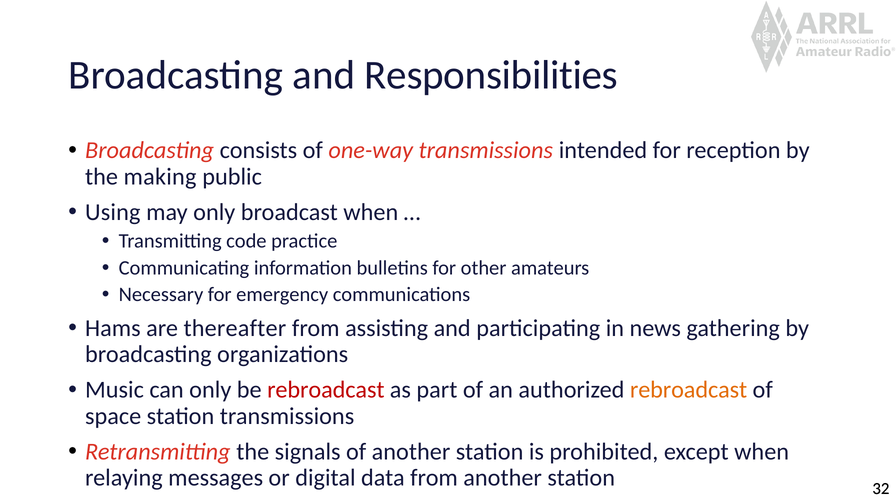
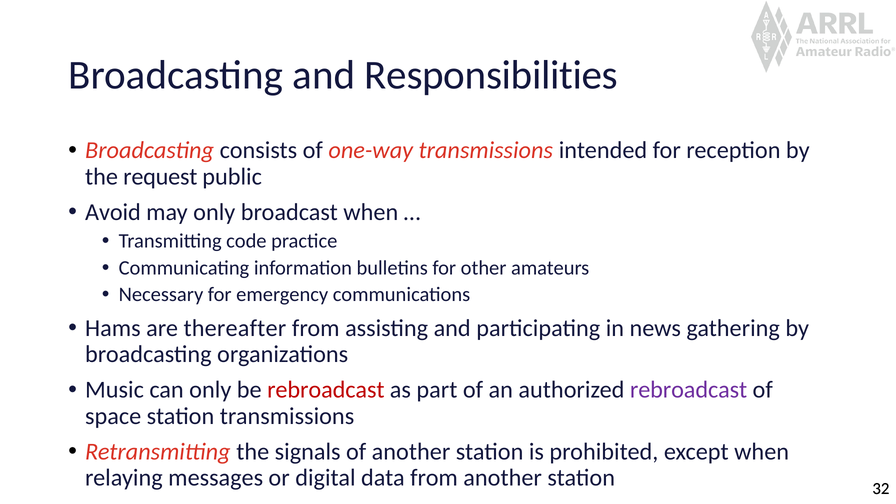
making: making -> request
Using: Using -> Avoid
rebroadcast at (689, 390) colour: orange -> purple
